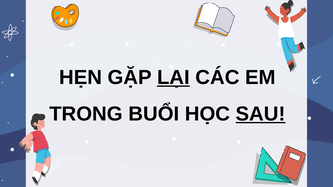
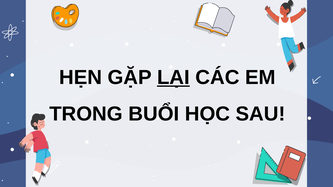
SAU underline: present -> none
